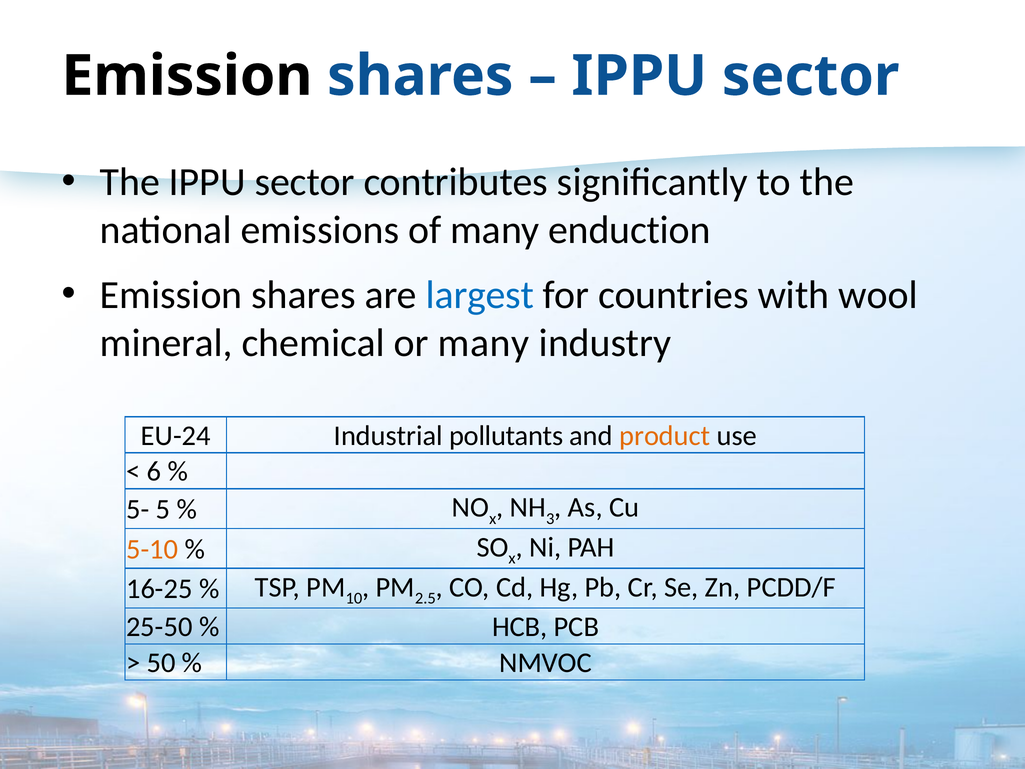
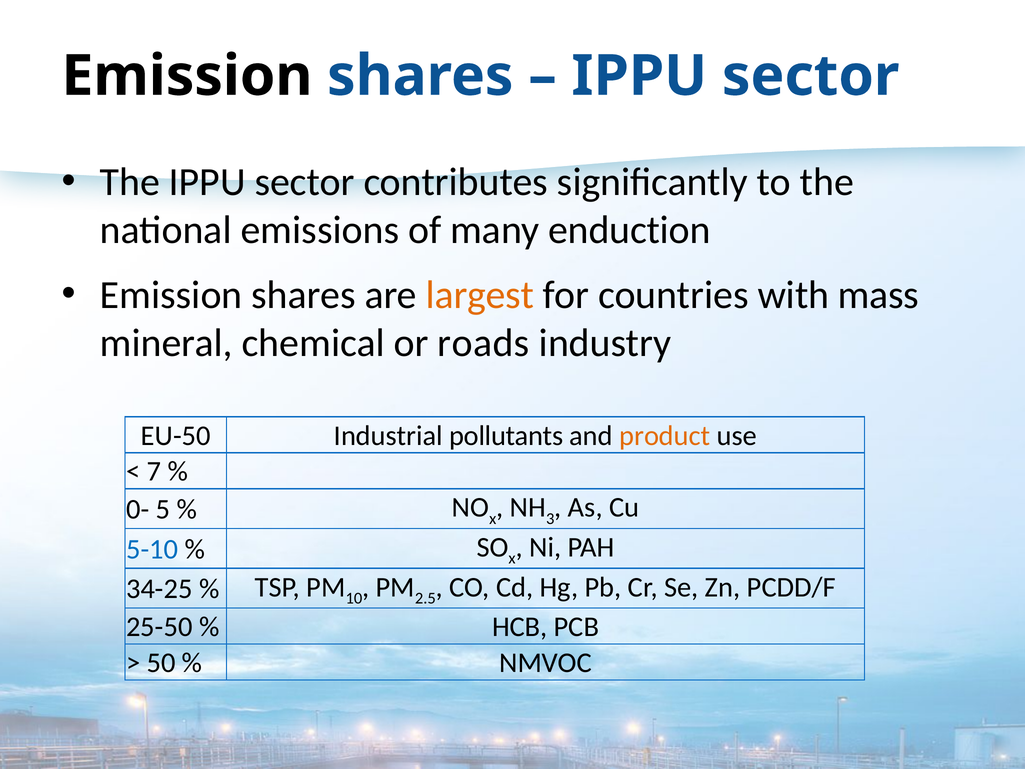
largest colour: blue -> orange
wool: wool -> mass
or many: many -> roads
EU-24: EU-24 -> EU-50
6: 6 -> 7
5-: 5- -> 0-
5-10 colour: orange -> blue
16-25: 16-25 -> 34-25
